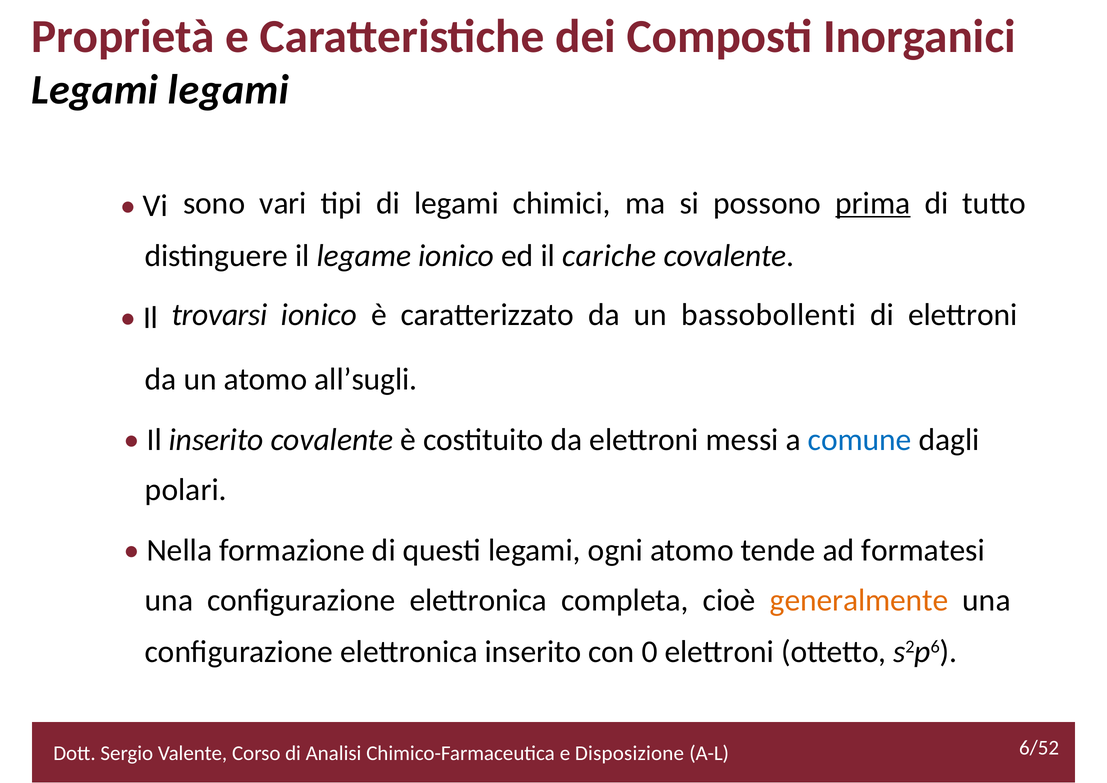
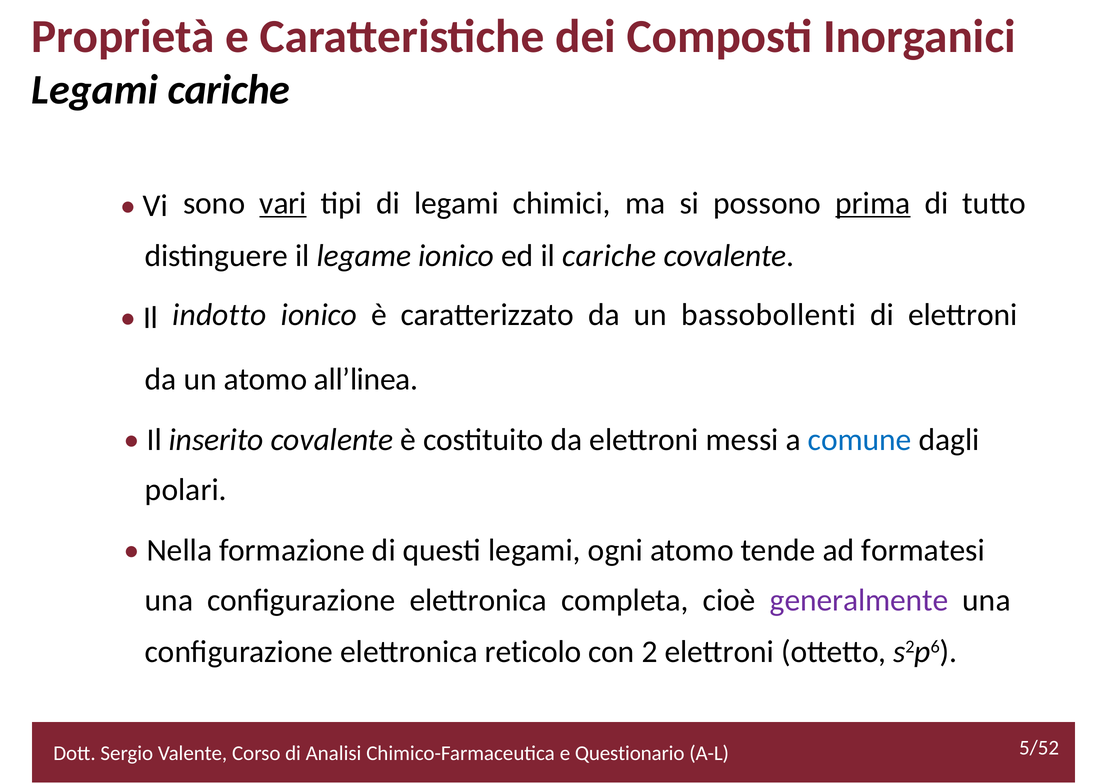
Legami legami: legami -> cariche
vari underline: none -> present
trovarsi: trovarsi -> indotto
all’sugli: all’sugli -> all’linea
generalmente colour: orange -> purple
elettronica inserito: inserito -> reticolo
0: 0 -> 2
6/52: 6/52 -> 5/52
Disposizione: Disposizione -> Questionario
